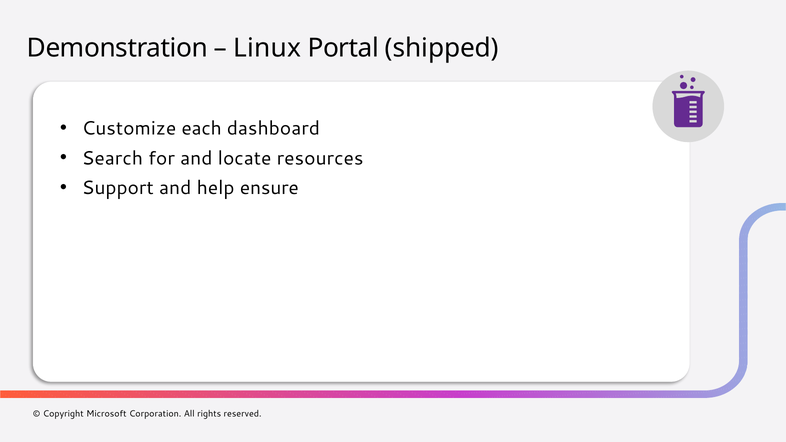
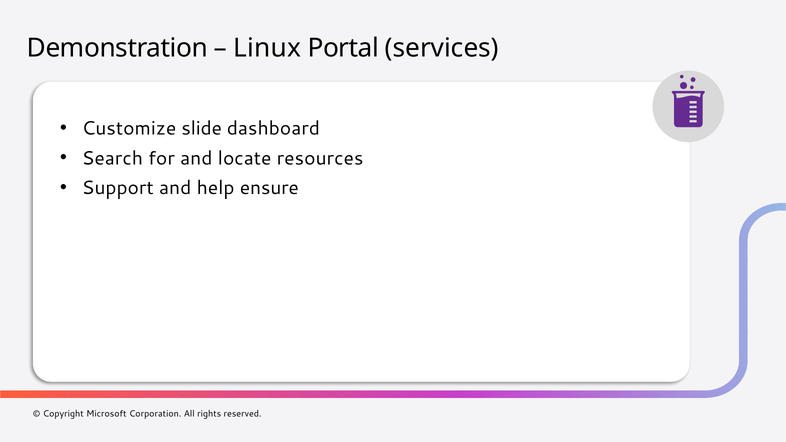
shipped: shipped -> services
each: each -> slide
